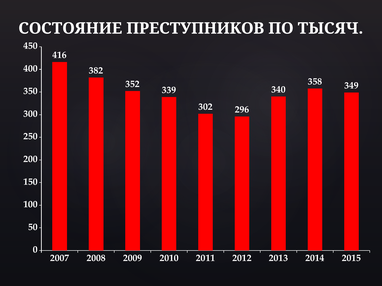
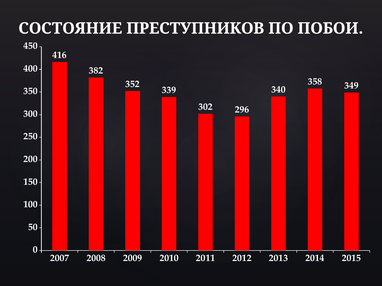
ТЫСЯЧ: ТЫСЯЧ -> ПОБОИ
